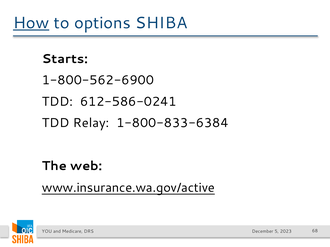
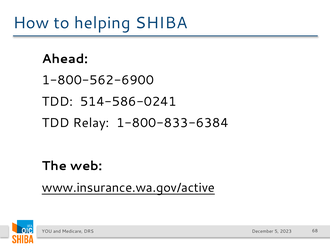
How underline: present -> none
options: options -> helping
Starts: Starts -> Ahead
612-586-0241: 612-586-0241 -> 514-586-0241
